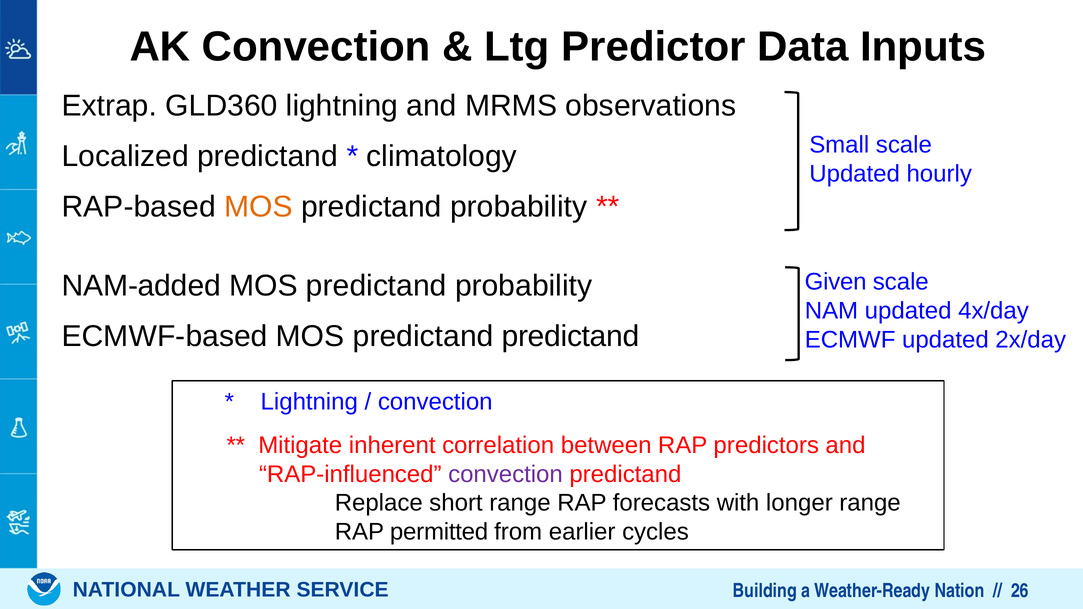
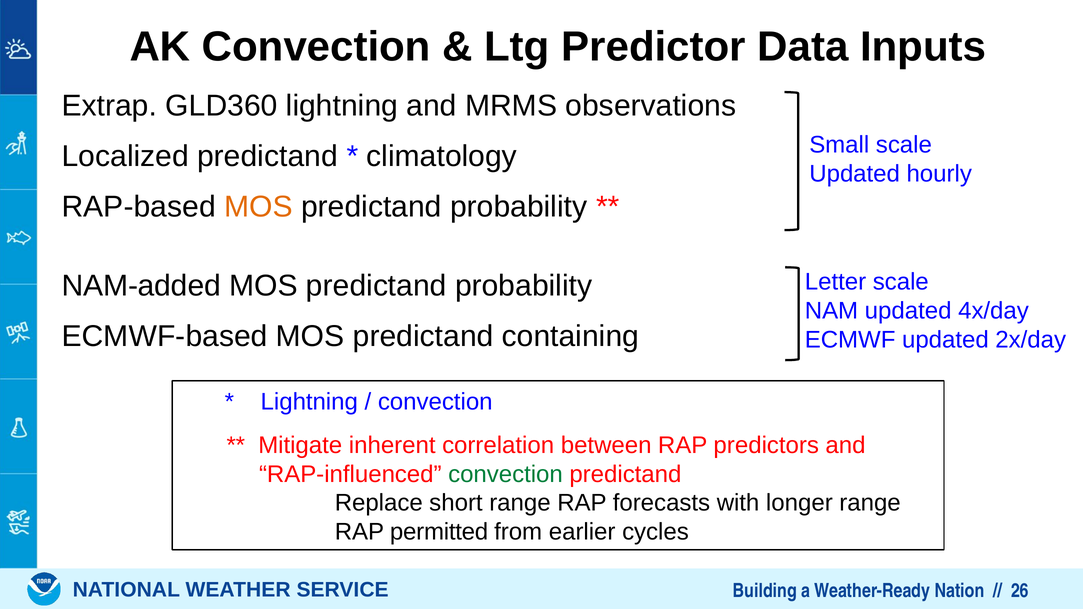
Given: Given -> Letter
predictand predictand: predictand -> containing
convection at (505, 474) colour: purple -> green
